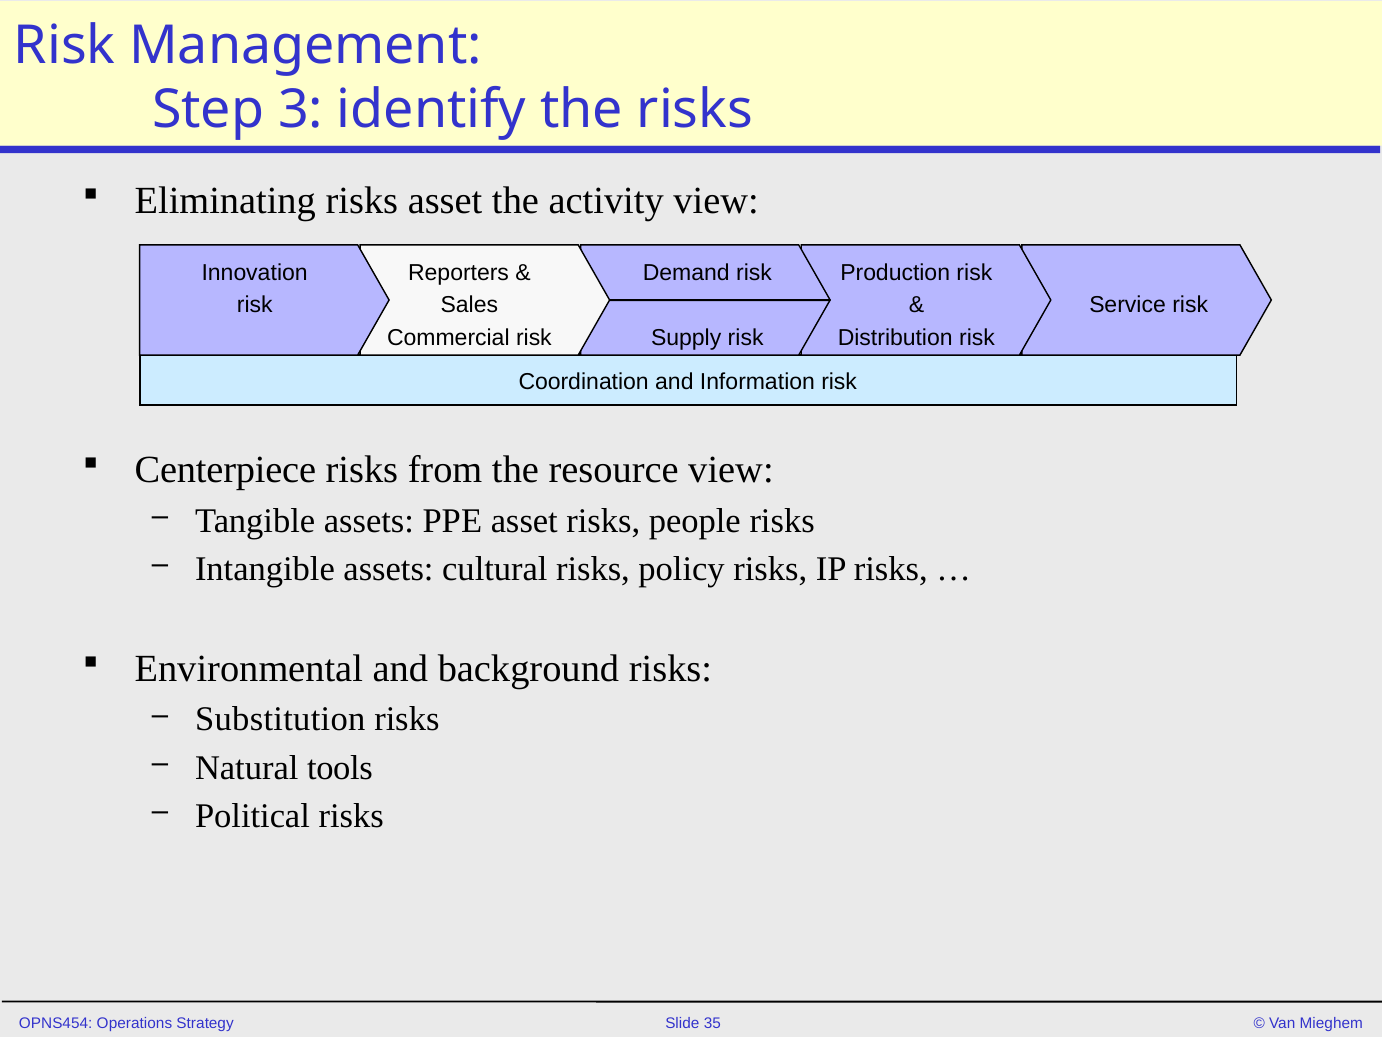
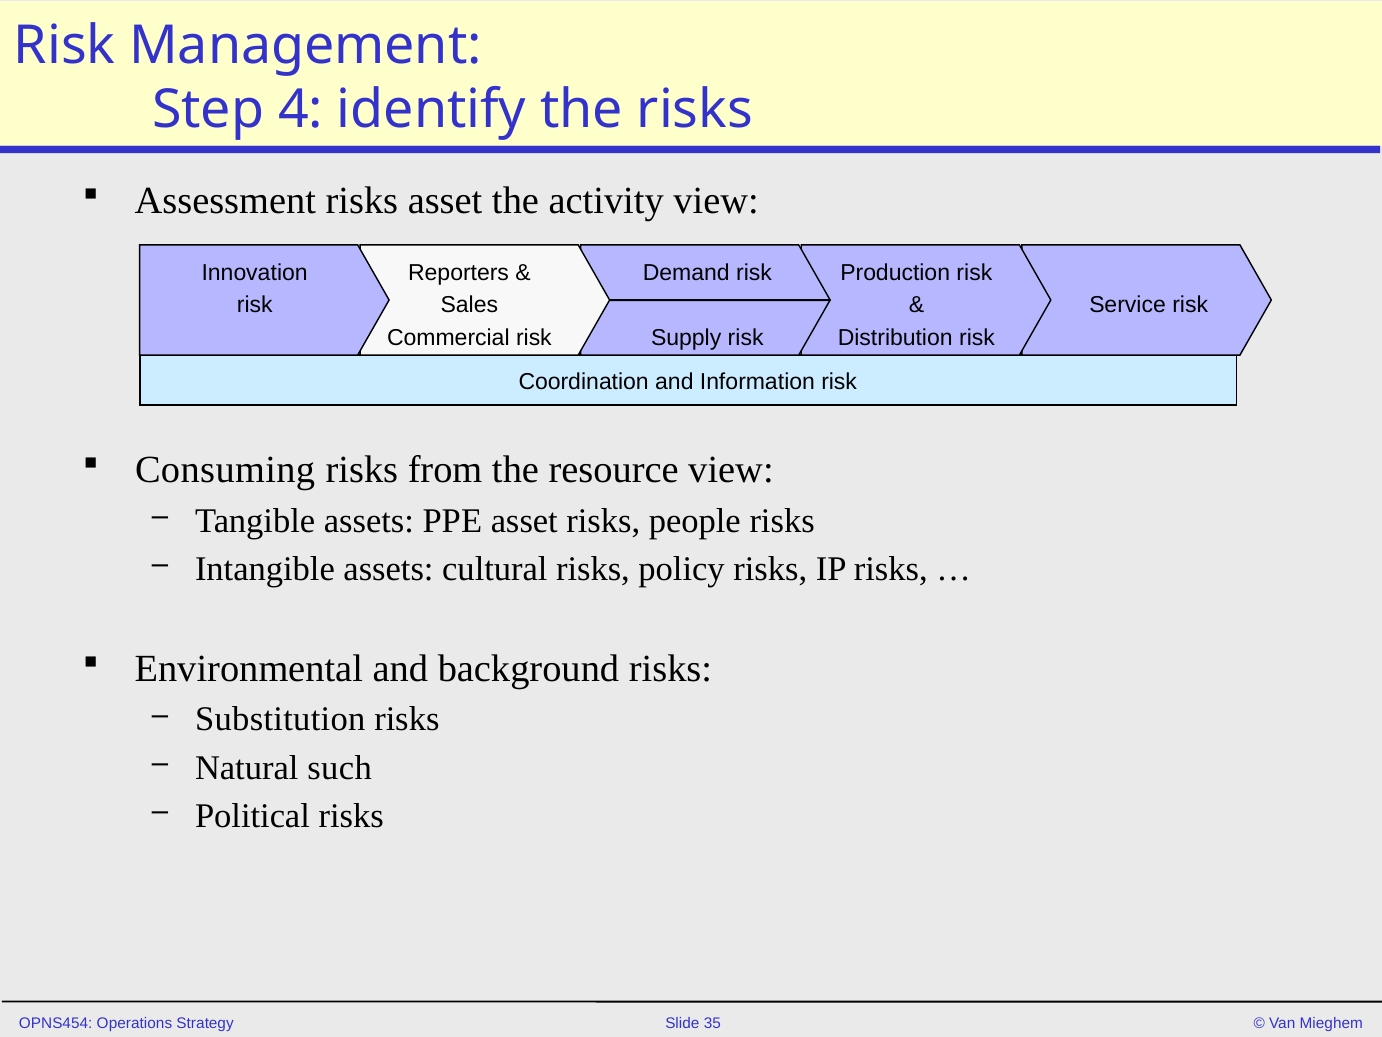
3: 3 -> 4
Eliminating: Eliminating -> Assessment
Centerpiece: Centerpiece -> Consuming
tools: tools -> such
